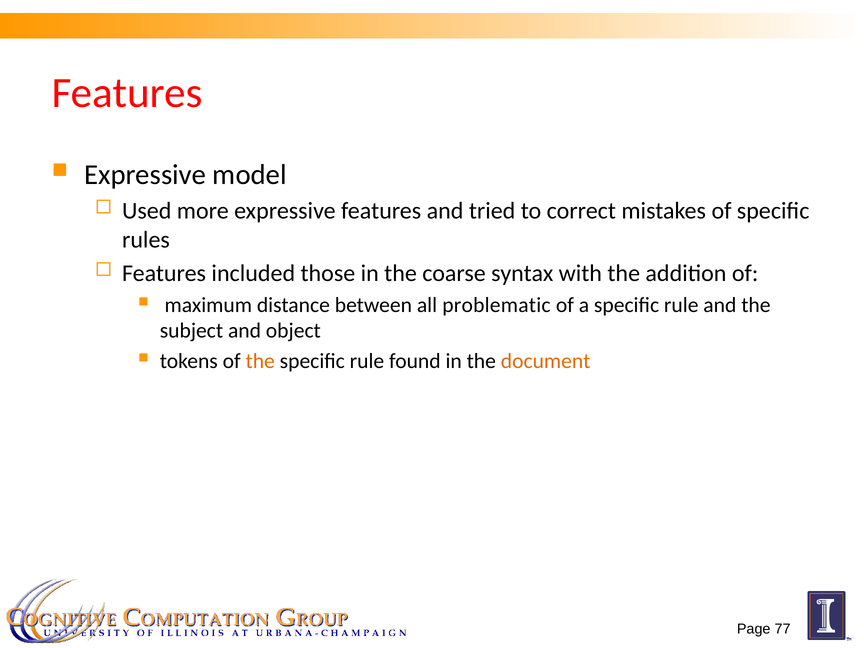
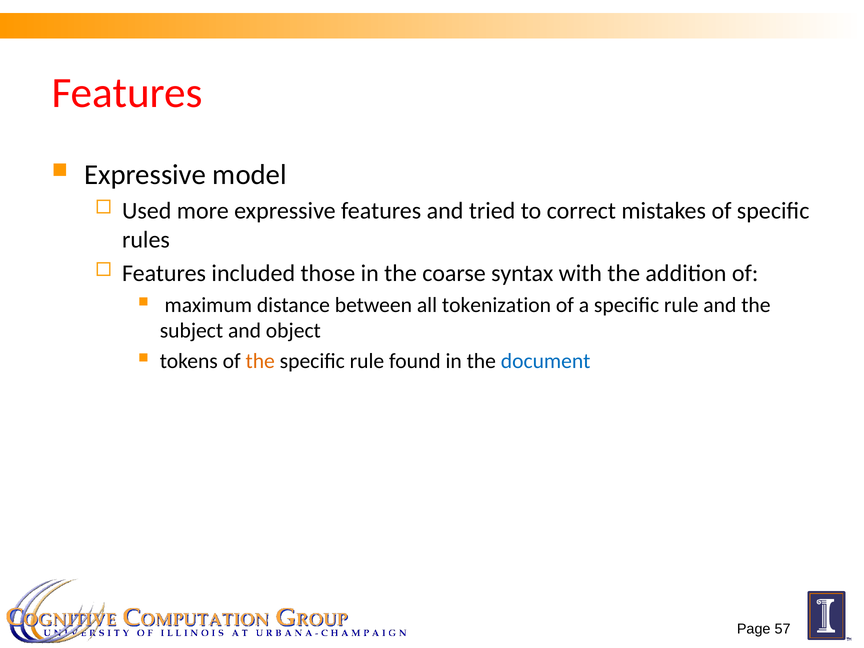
problematic: problematic -> tokenization
document colour: orange -> blue
77: 77 -> 57
